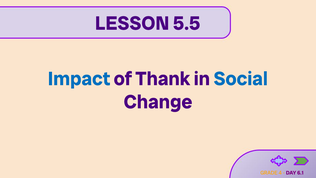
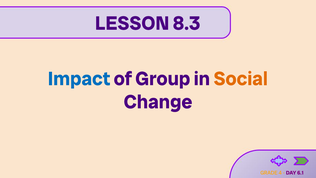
5.5: 5.5 -> 8.3
Thank: Thank -> Group
Social colour: blue -> orange
